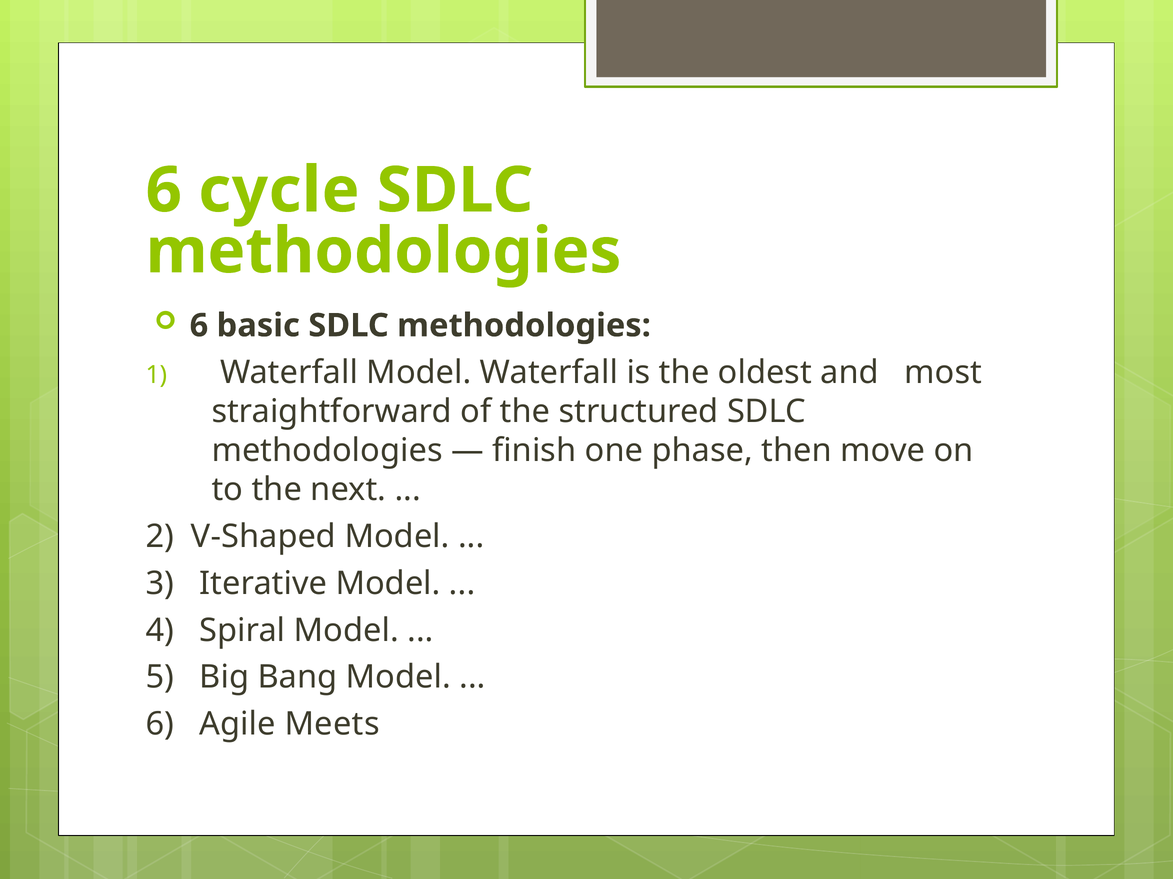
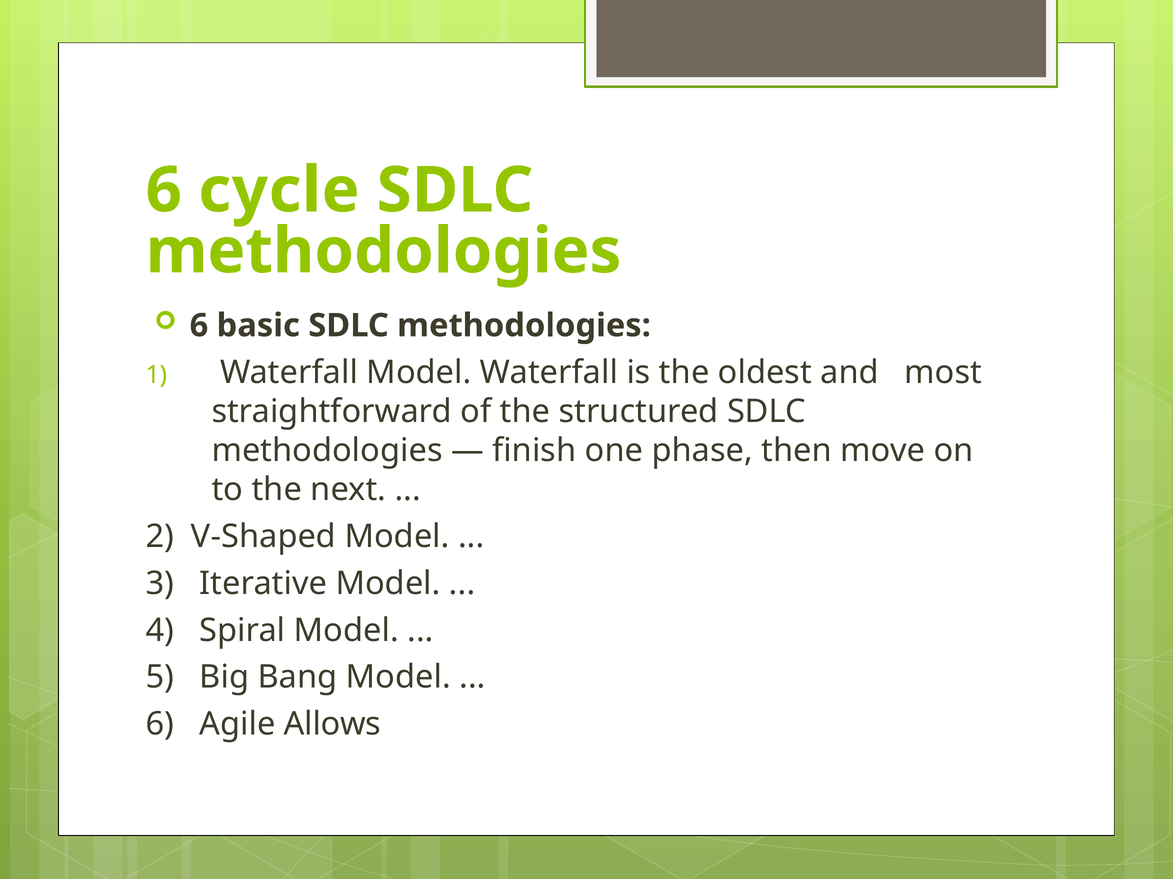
Meets: Meets -> Allows
